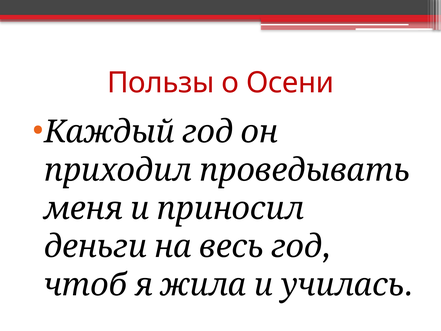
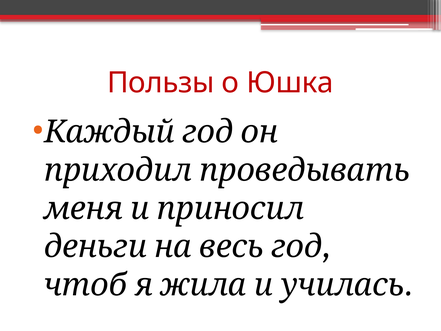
Осени: Осени -> Юшка
